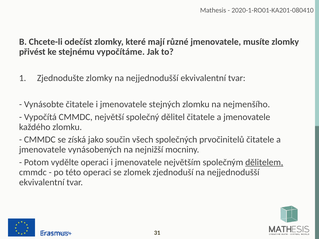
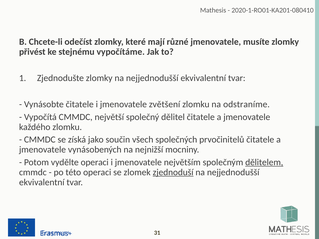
stejných: stejných -> zvětšení
nejmenšího: nejmenšího -> odstraníme
zjednoduší underline: none -> present
